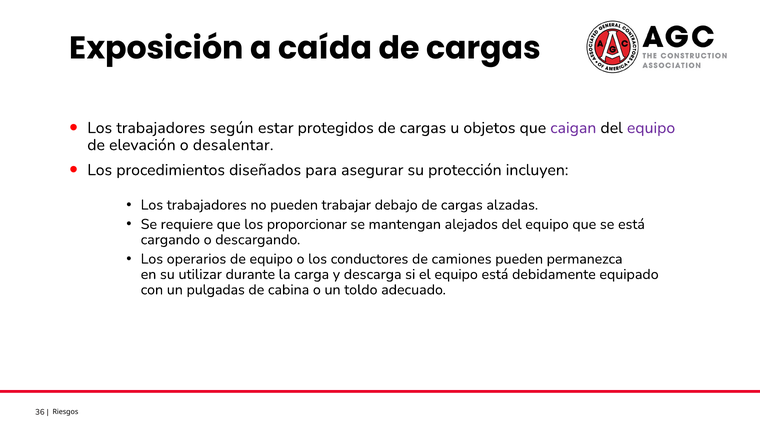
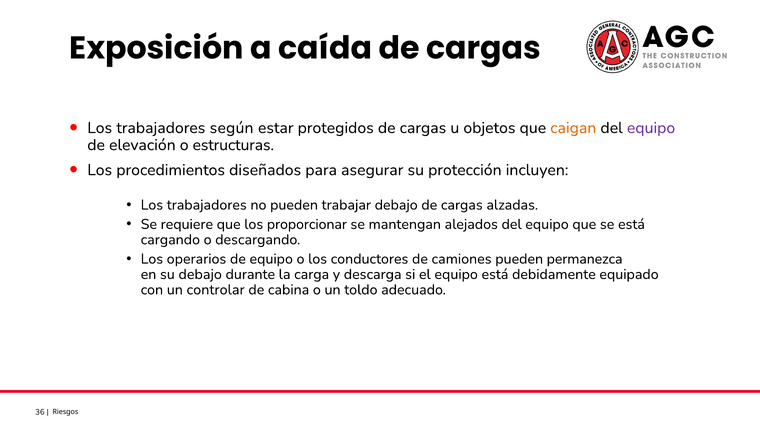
caigan colour: purple -> orange
desalentar: desalentar -> estructuras
su utilizar: utilizar -> debajo
pulgadas: pulgadas -> controlar
